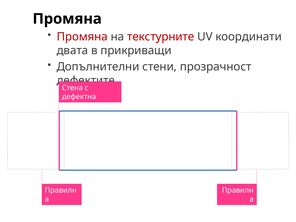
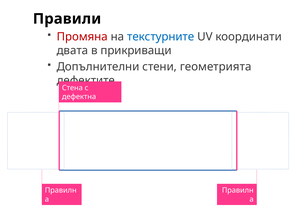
Промяна at (67, 19): Промяна -> Правили
текстурните colour: red -> blue
прозрачност: прозрачност -> геометрията
